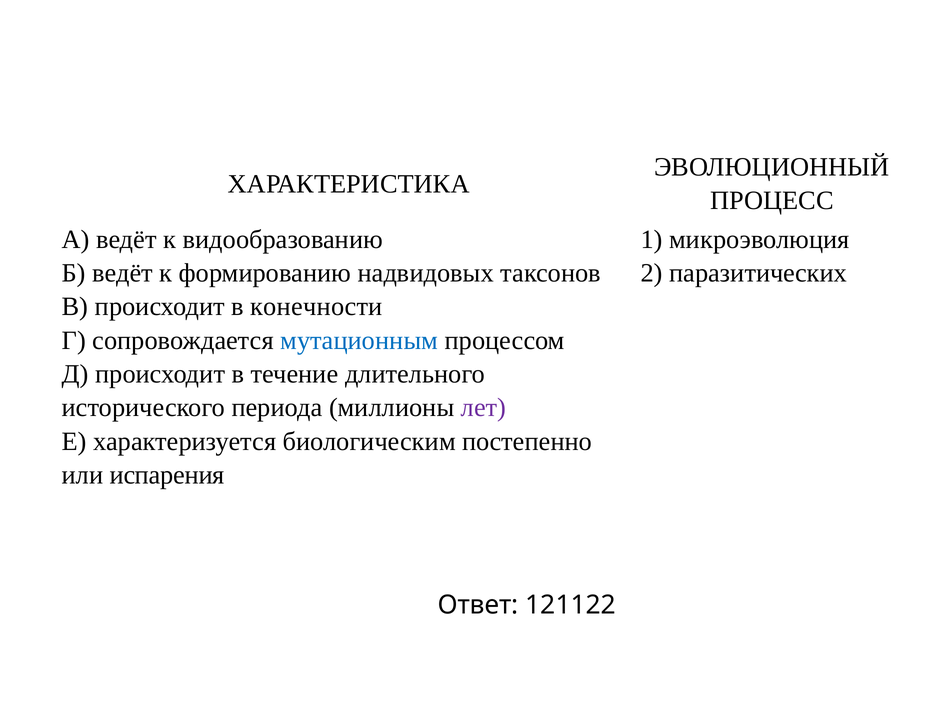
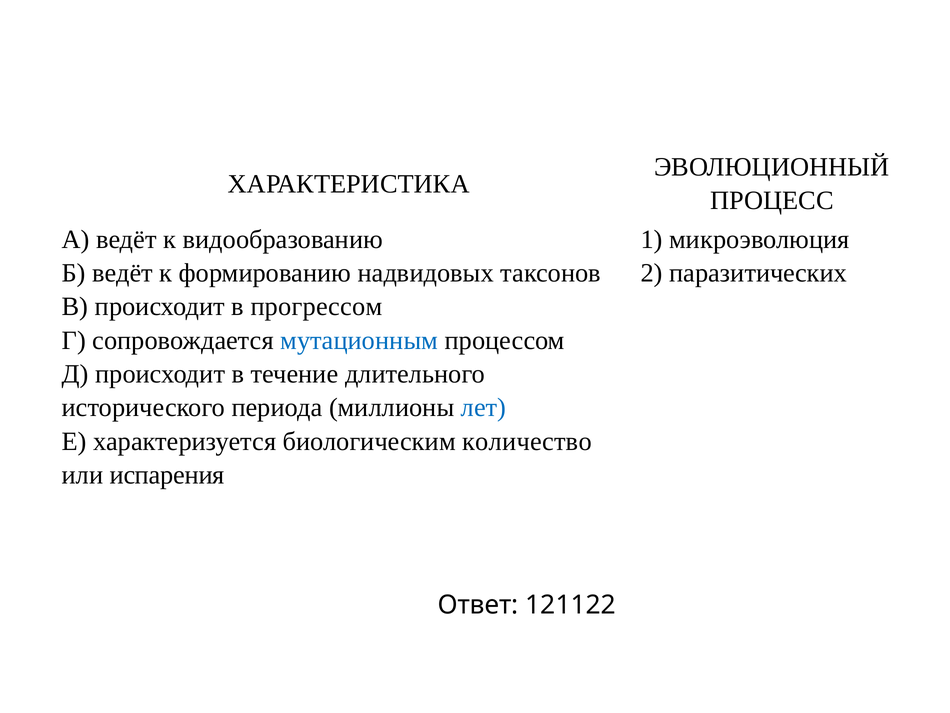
конечности: конечности -> прогрессом
лет colour: purple -> blue
постепенно: постепенно -> количество
